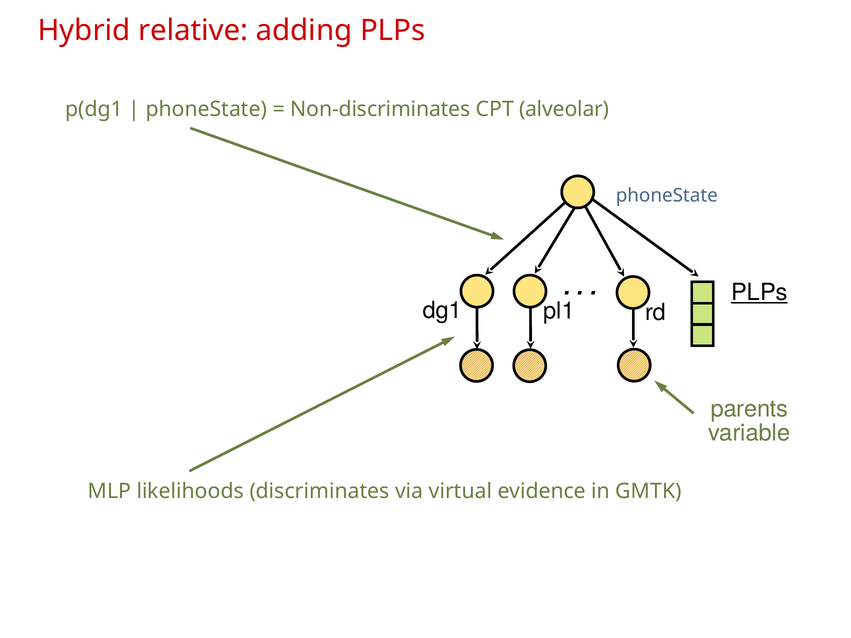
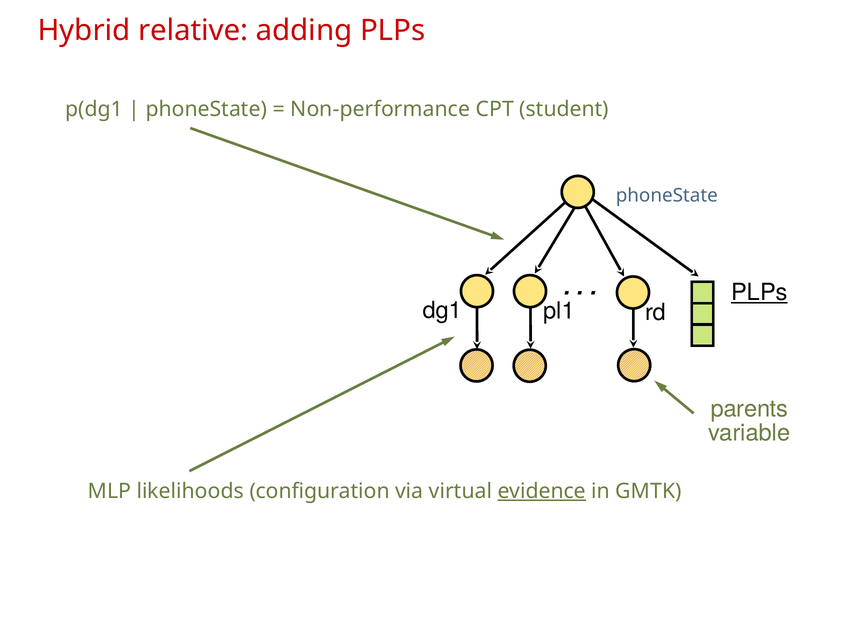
Non-discriminates: Non-discriminates -> Non-performance
alveolar: alveolar -> student
discriminates: discriminates -> configuration
evidence underline: none -> present
